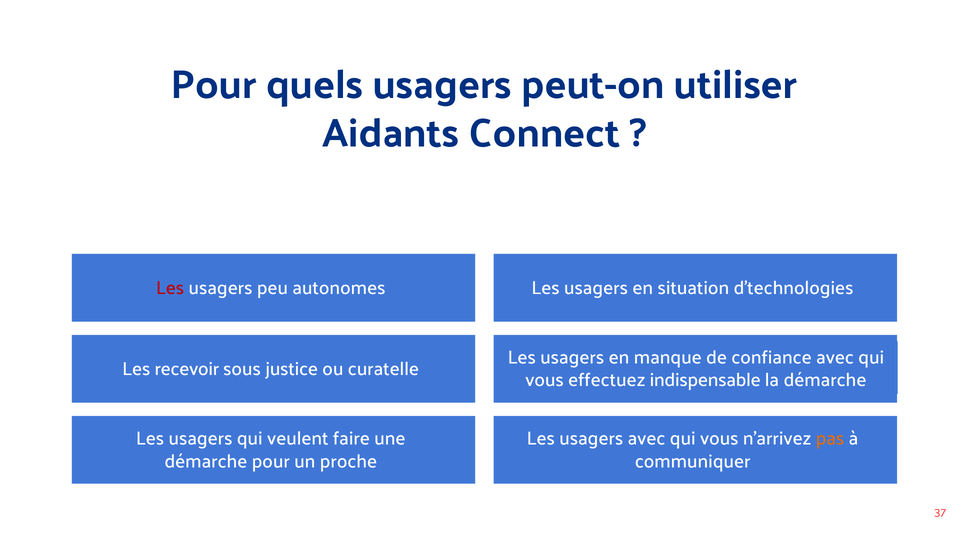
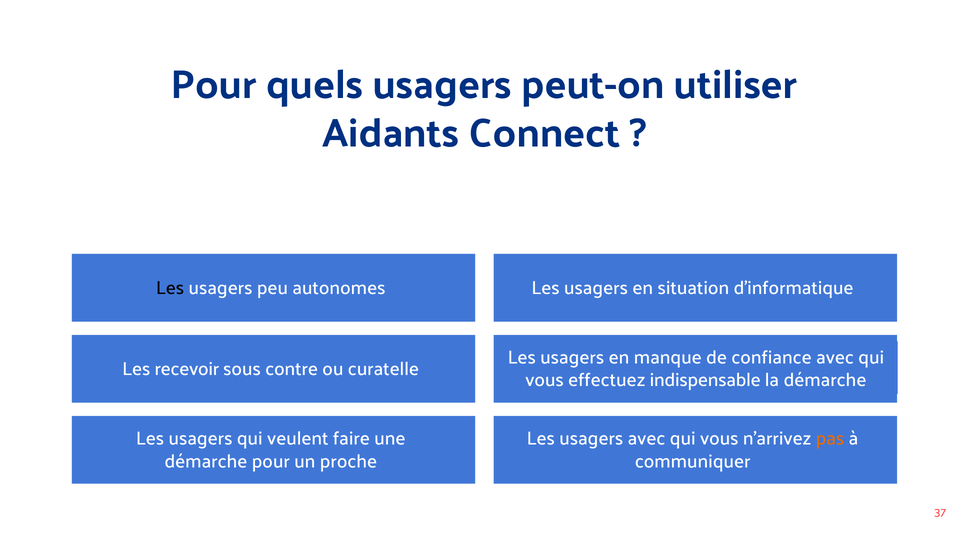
Les at (170, 288) colour: red -> black
d’technologies: d’technologies -> d’informatique
justice: justice -> contre
